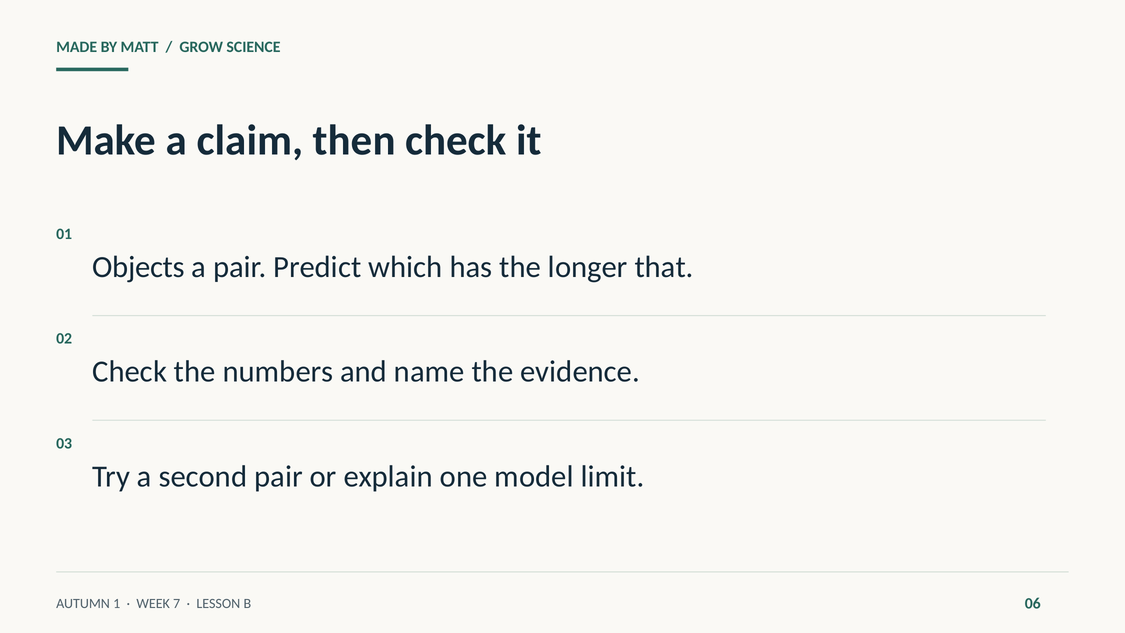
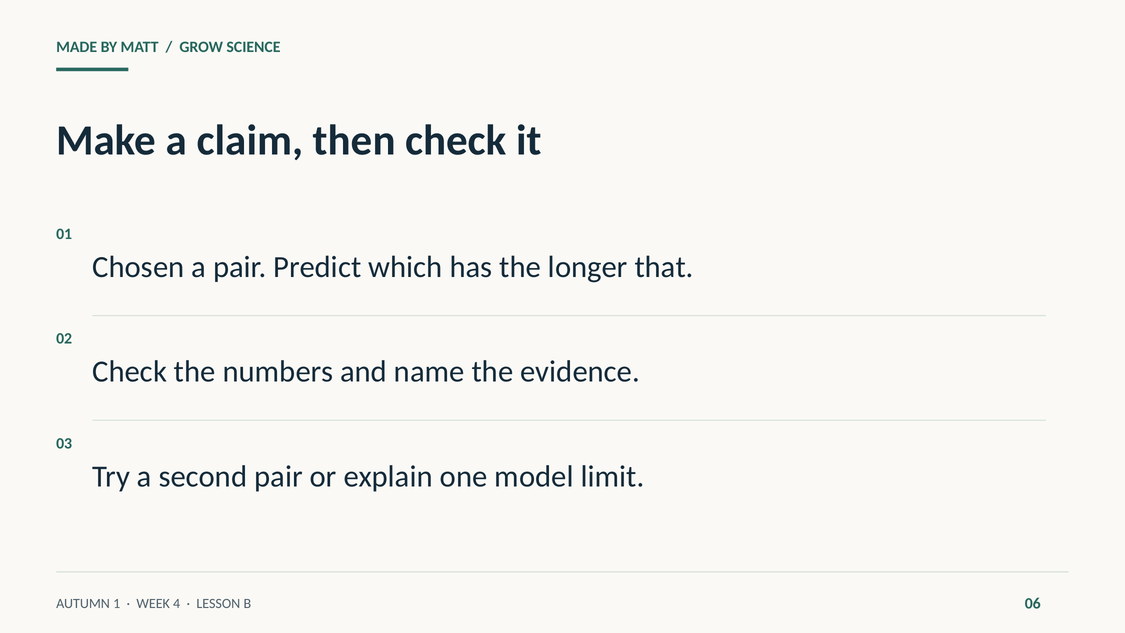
Objects: Objects -> Chosen
7: 7 -> 4
